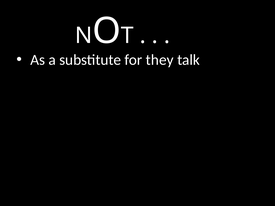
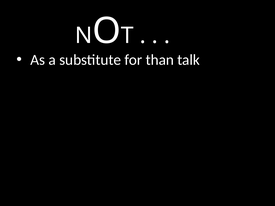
they: they -> than
